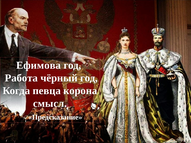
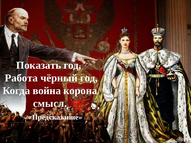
Ефимова: Ефимова -> Показать
певца: певца -> война
